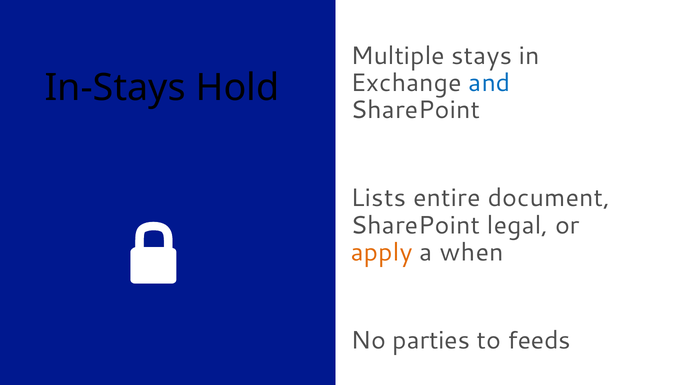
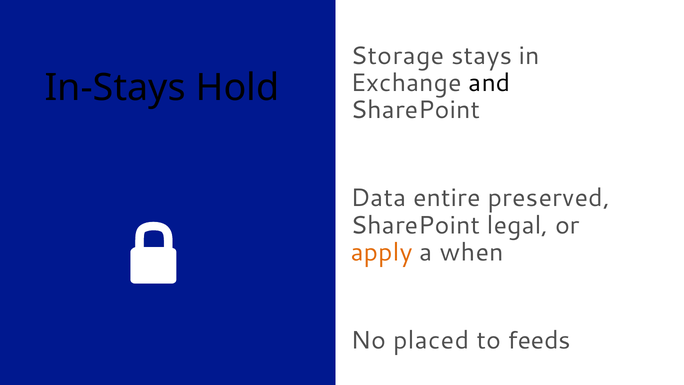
Multiple: Multiple -> Storage
and colour: blue -> black
Lists: Lists -> Data
document: document -> preserved
parties: parties -> placed
